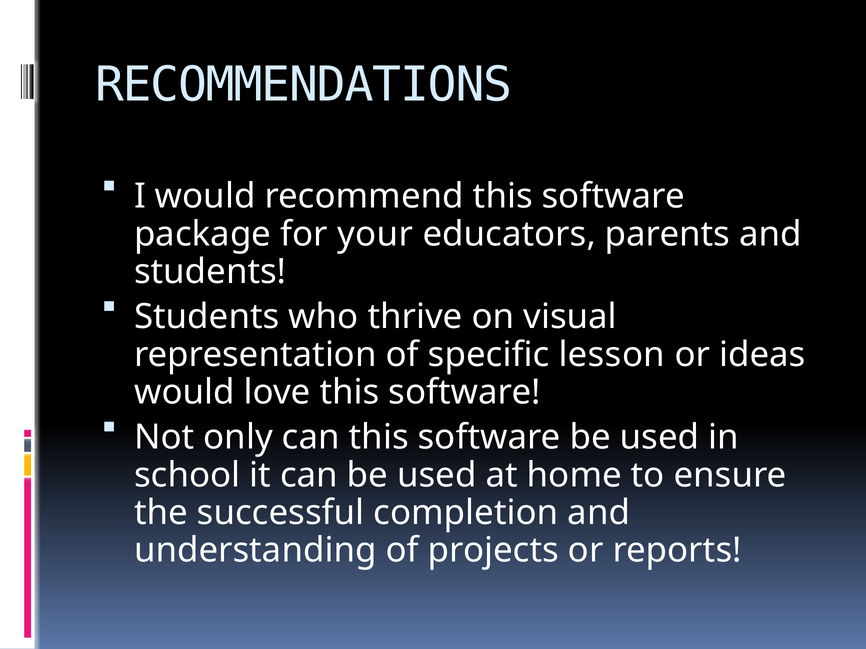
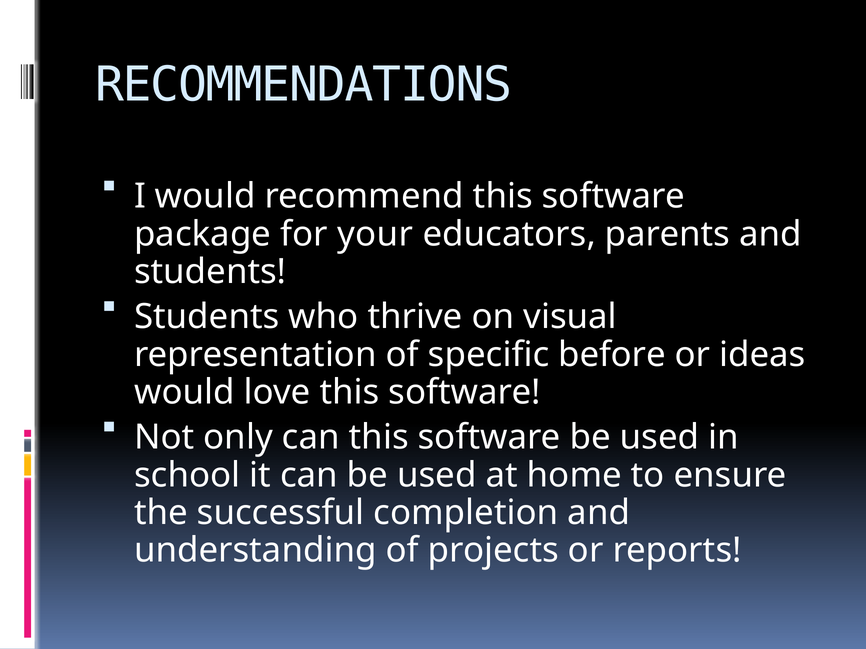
lesson: lesson -> before
